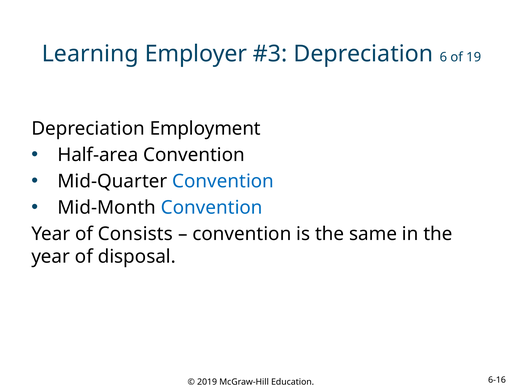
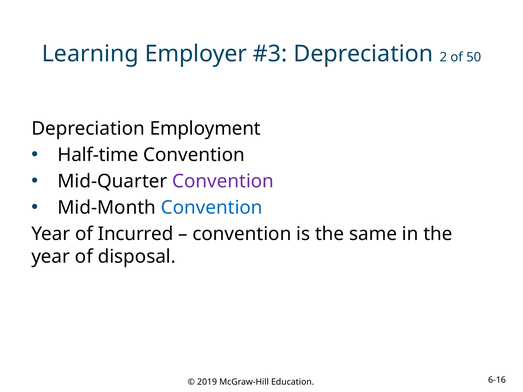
6: 6 -> 2
19: 19 -> 50
Half-area: Half-area -> Half-time
Convention at (223, 181) colour: blue -> purple
Consists: Consists -> Incurred
